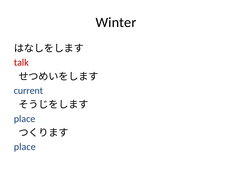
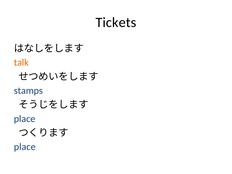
Winter: Winter -> Tickets
talk colour: red -> orange
current: current -> stamps
